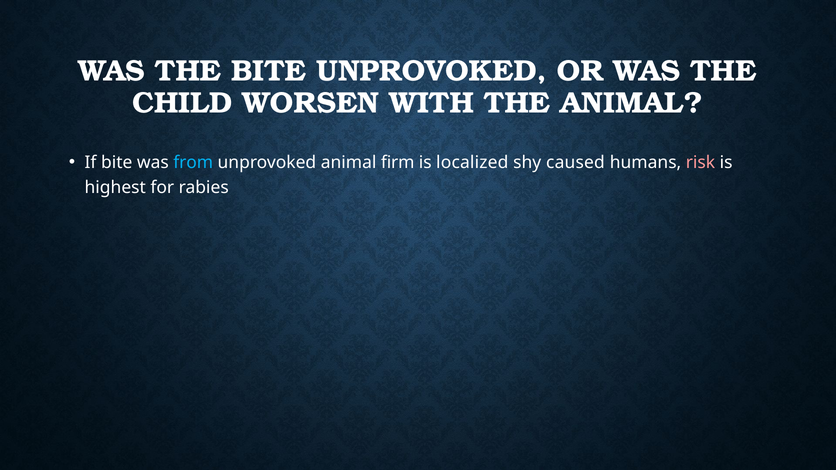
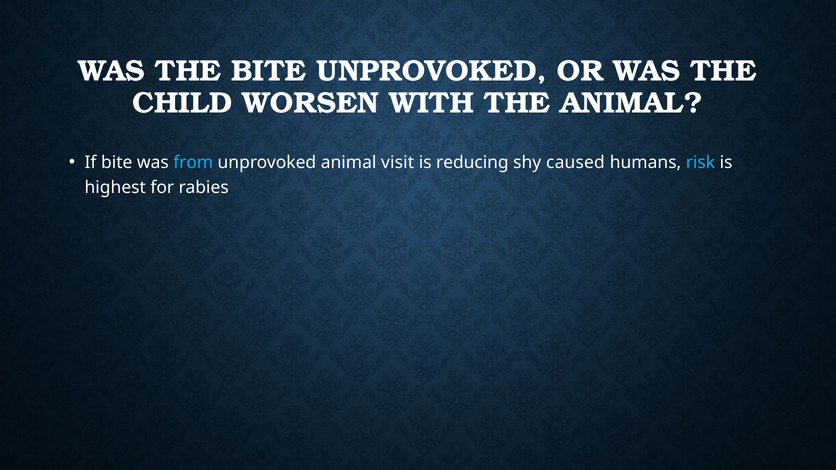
firm: firm -> visit
localized: localized -> reducing
risk colour: pink -> light blue
